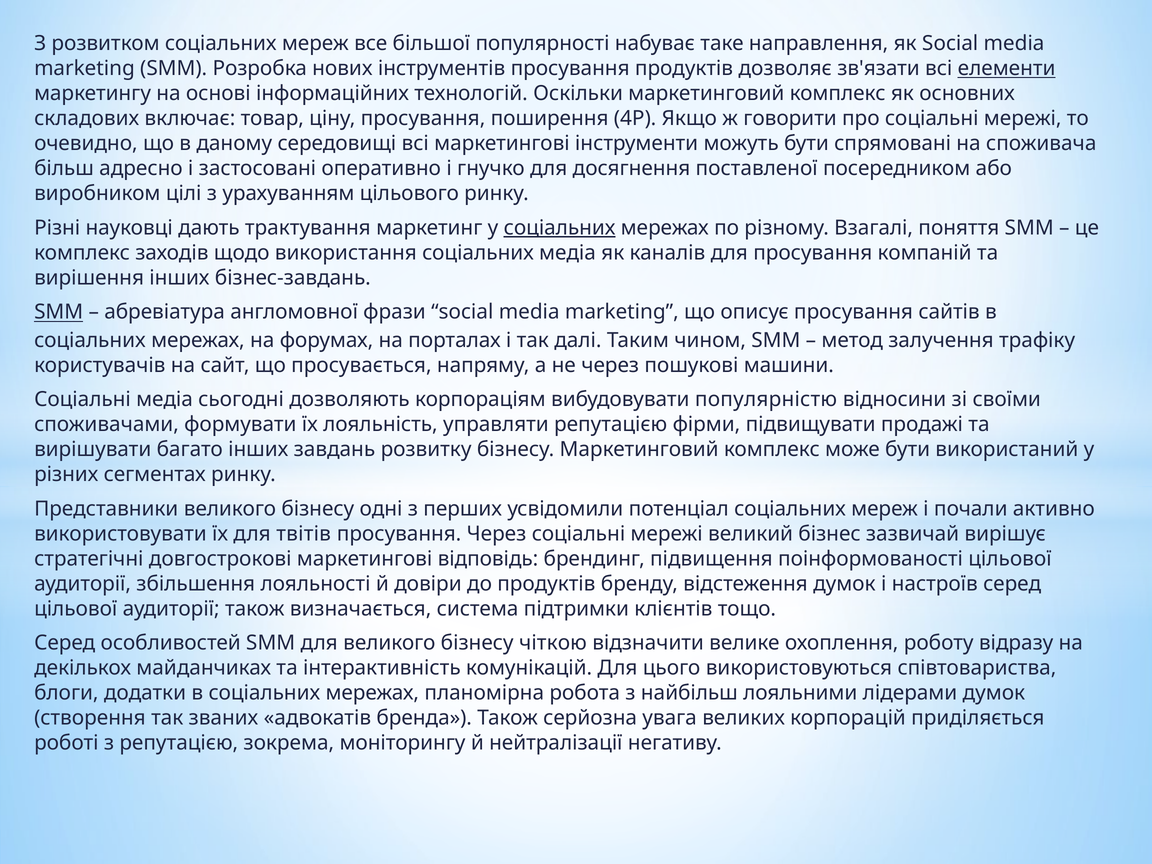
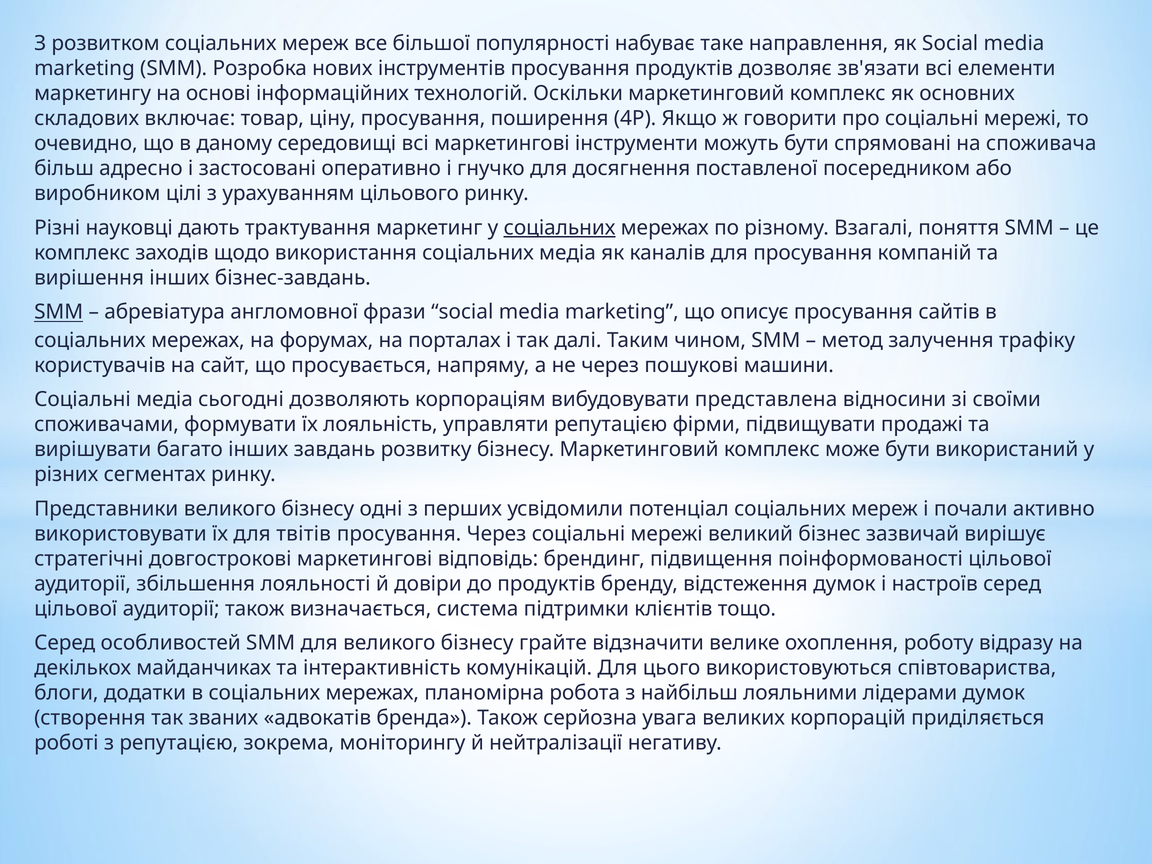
елементи underline: present -> none
популярністю: популярністю -> представлена
чіткою: чіткою -> грайте
